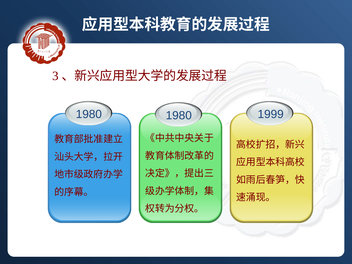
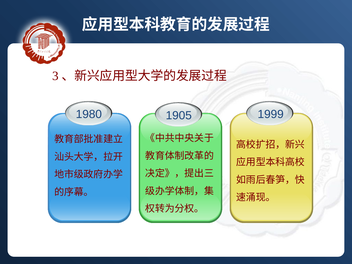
1980 at (179, 115): 1980 -> 1905
